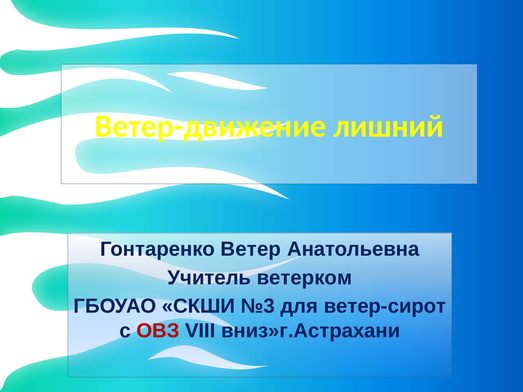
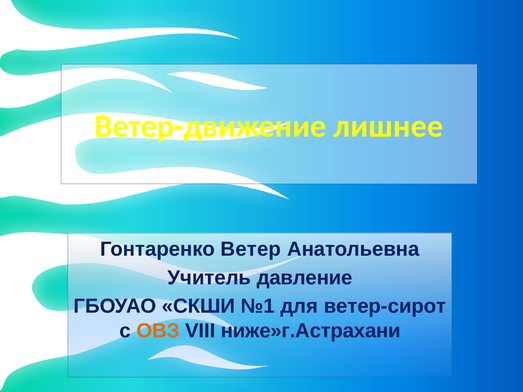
лишний: лишний -> лишнее
ветерком: ветерком -> давление
№3: №3 -> №1
ОВЗ colour: red -> orange
вниз»г.Астрахани: вниз»г.Астрахани -> ниже»г.Астрахани
